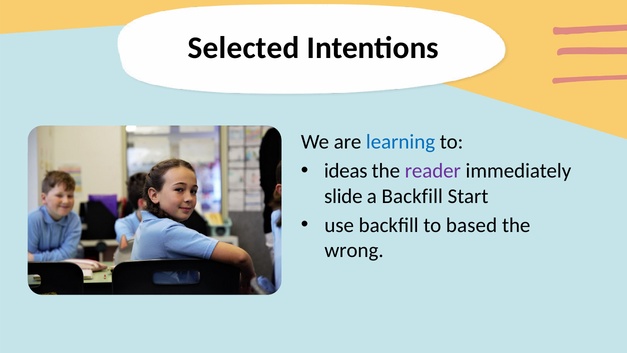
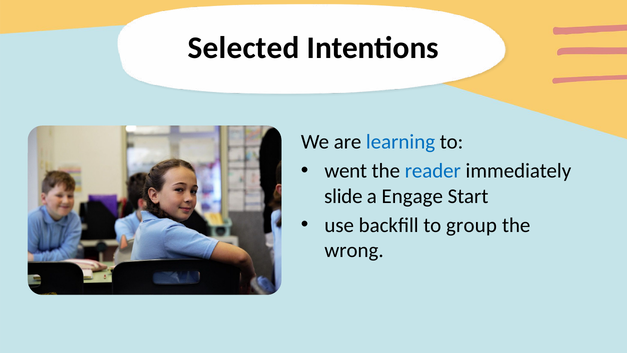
ideas: ideas -> went
reader colour: purple -> blue
a Backfill: Backfill -> Engage
based: based -> group
